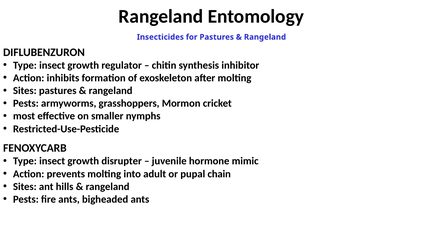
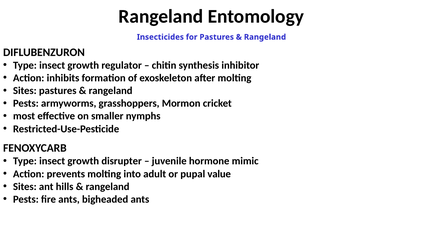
chain: chain -> value
